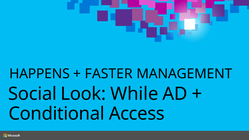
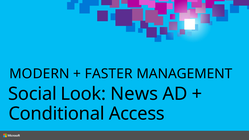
HAPPENS: HAPPENS -> MODERN
While: While -> News
